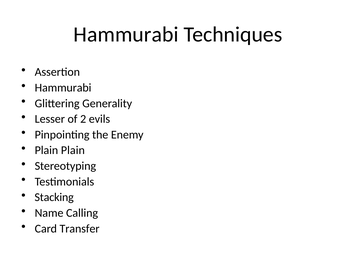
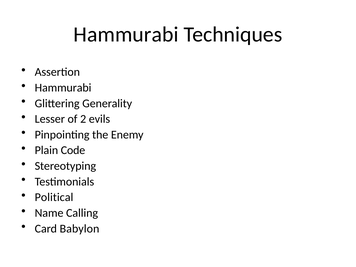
Plain Plain: Plain -> Code
Stacking: Stacking -> Political
Transfer: Transfer -> Babylon
